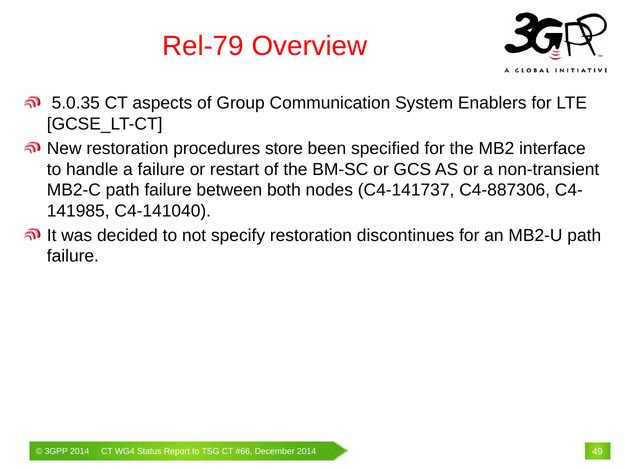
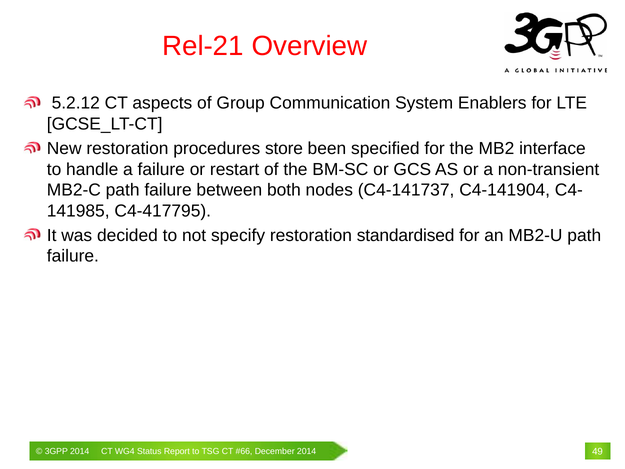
Rel-79: Rel-79 -> Rel-21
5.0.35: 5.0.35 -> 5.2.12
C4-887306: C4-887306 -> C4-141904
C4-141040: C4-141040 -> C4-417795
discontinues: discontinues -> standardised
